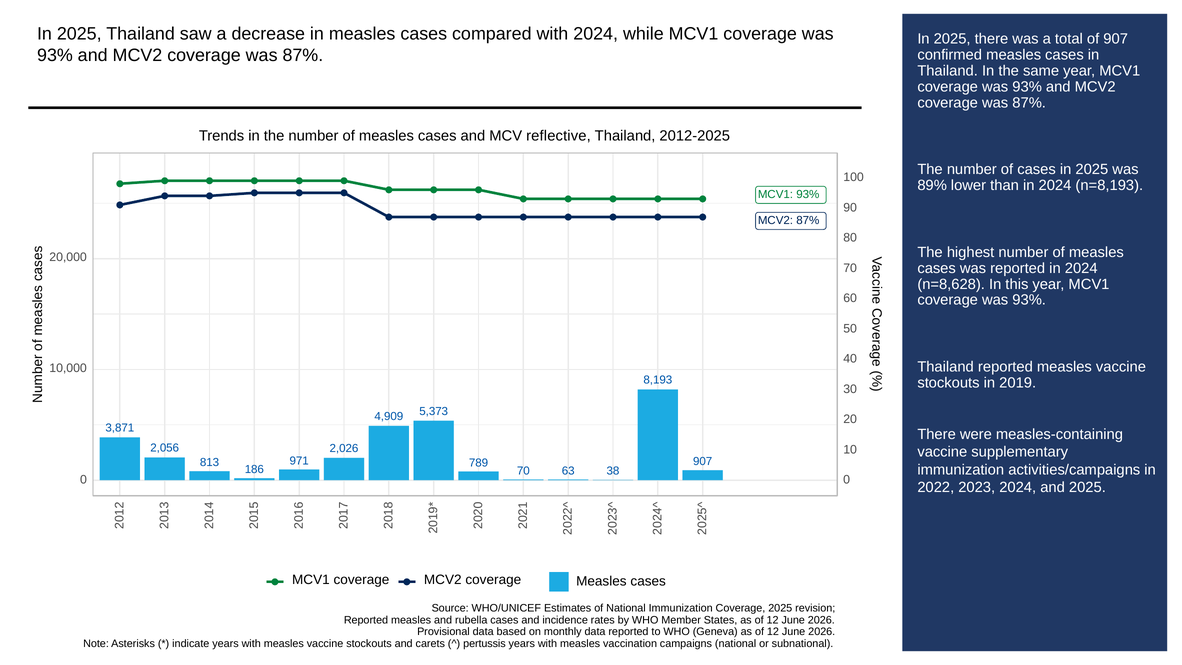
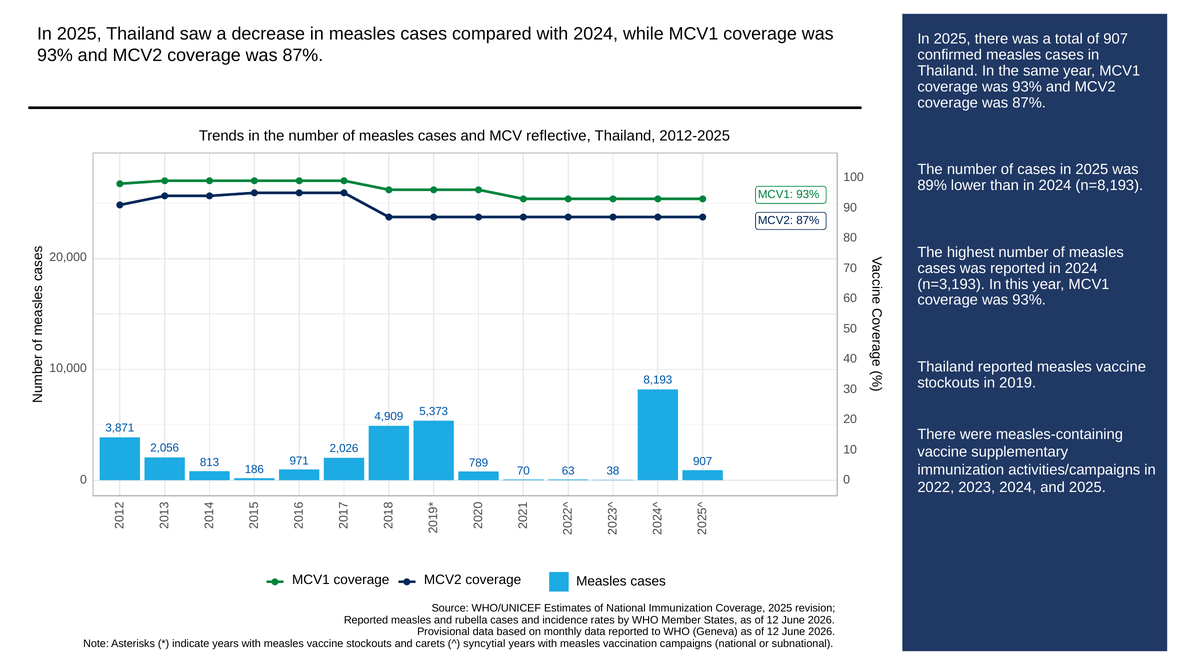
n=8,628: n=8,628 -> n=3,193
pertussis: pertussis -> syncytial
